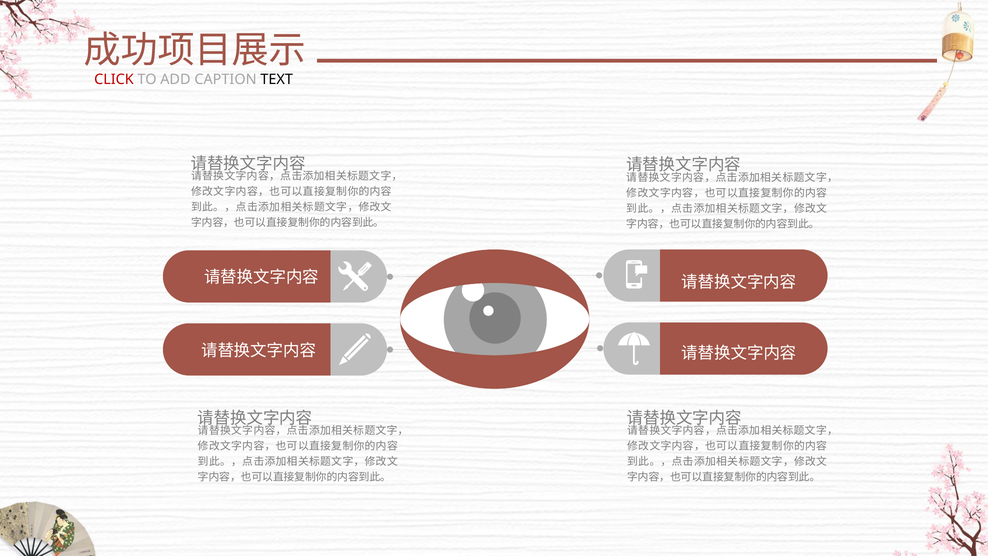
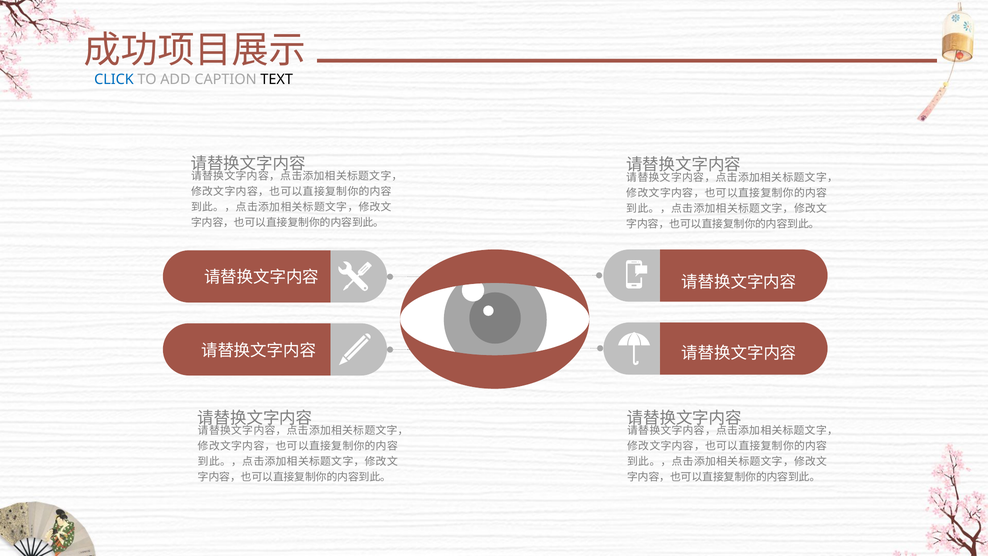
CLICK colour: red -> blue
